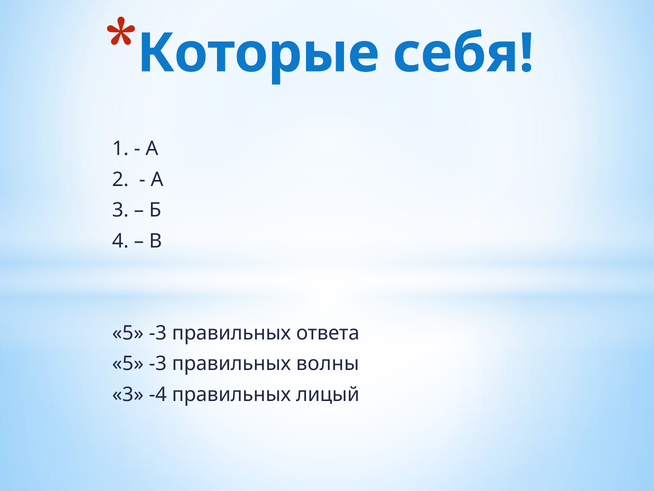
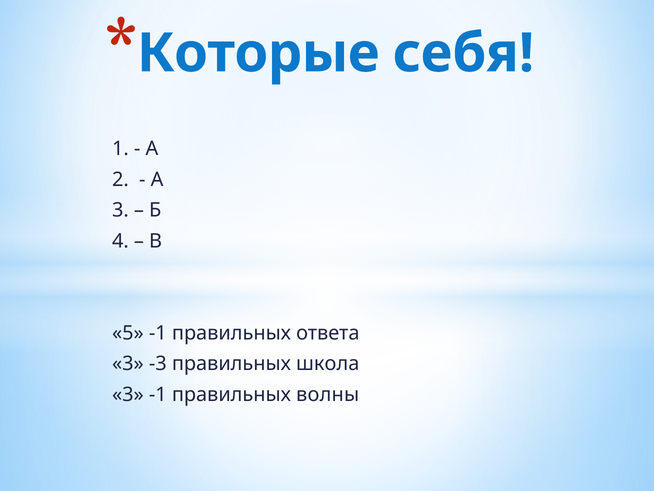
-3 at (158, 333): -3 -> -1
5 at (128, 363): 5 -> 3
волны: волны -> школа
3 -4: -4 -> -1
лицый: лицый -> волны
